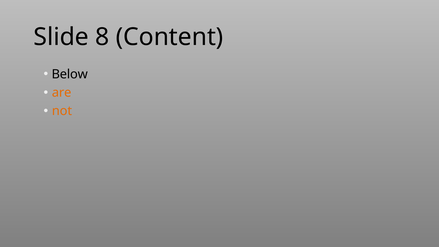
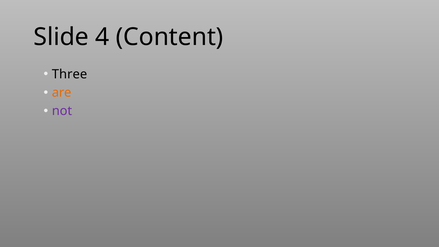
8: 8 -> 4
Below: Below -> Three
not colour: orange -> purple
